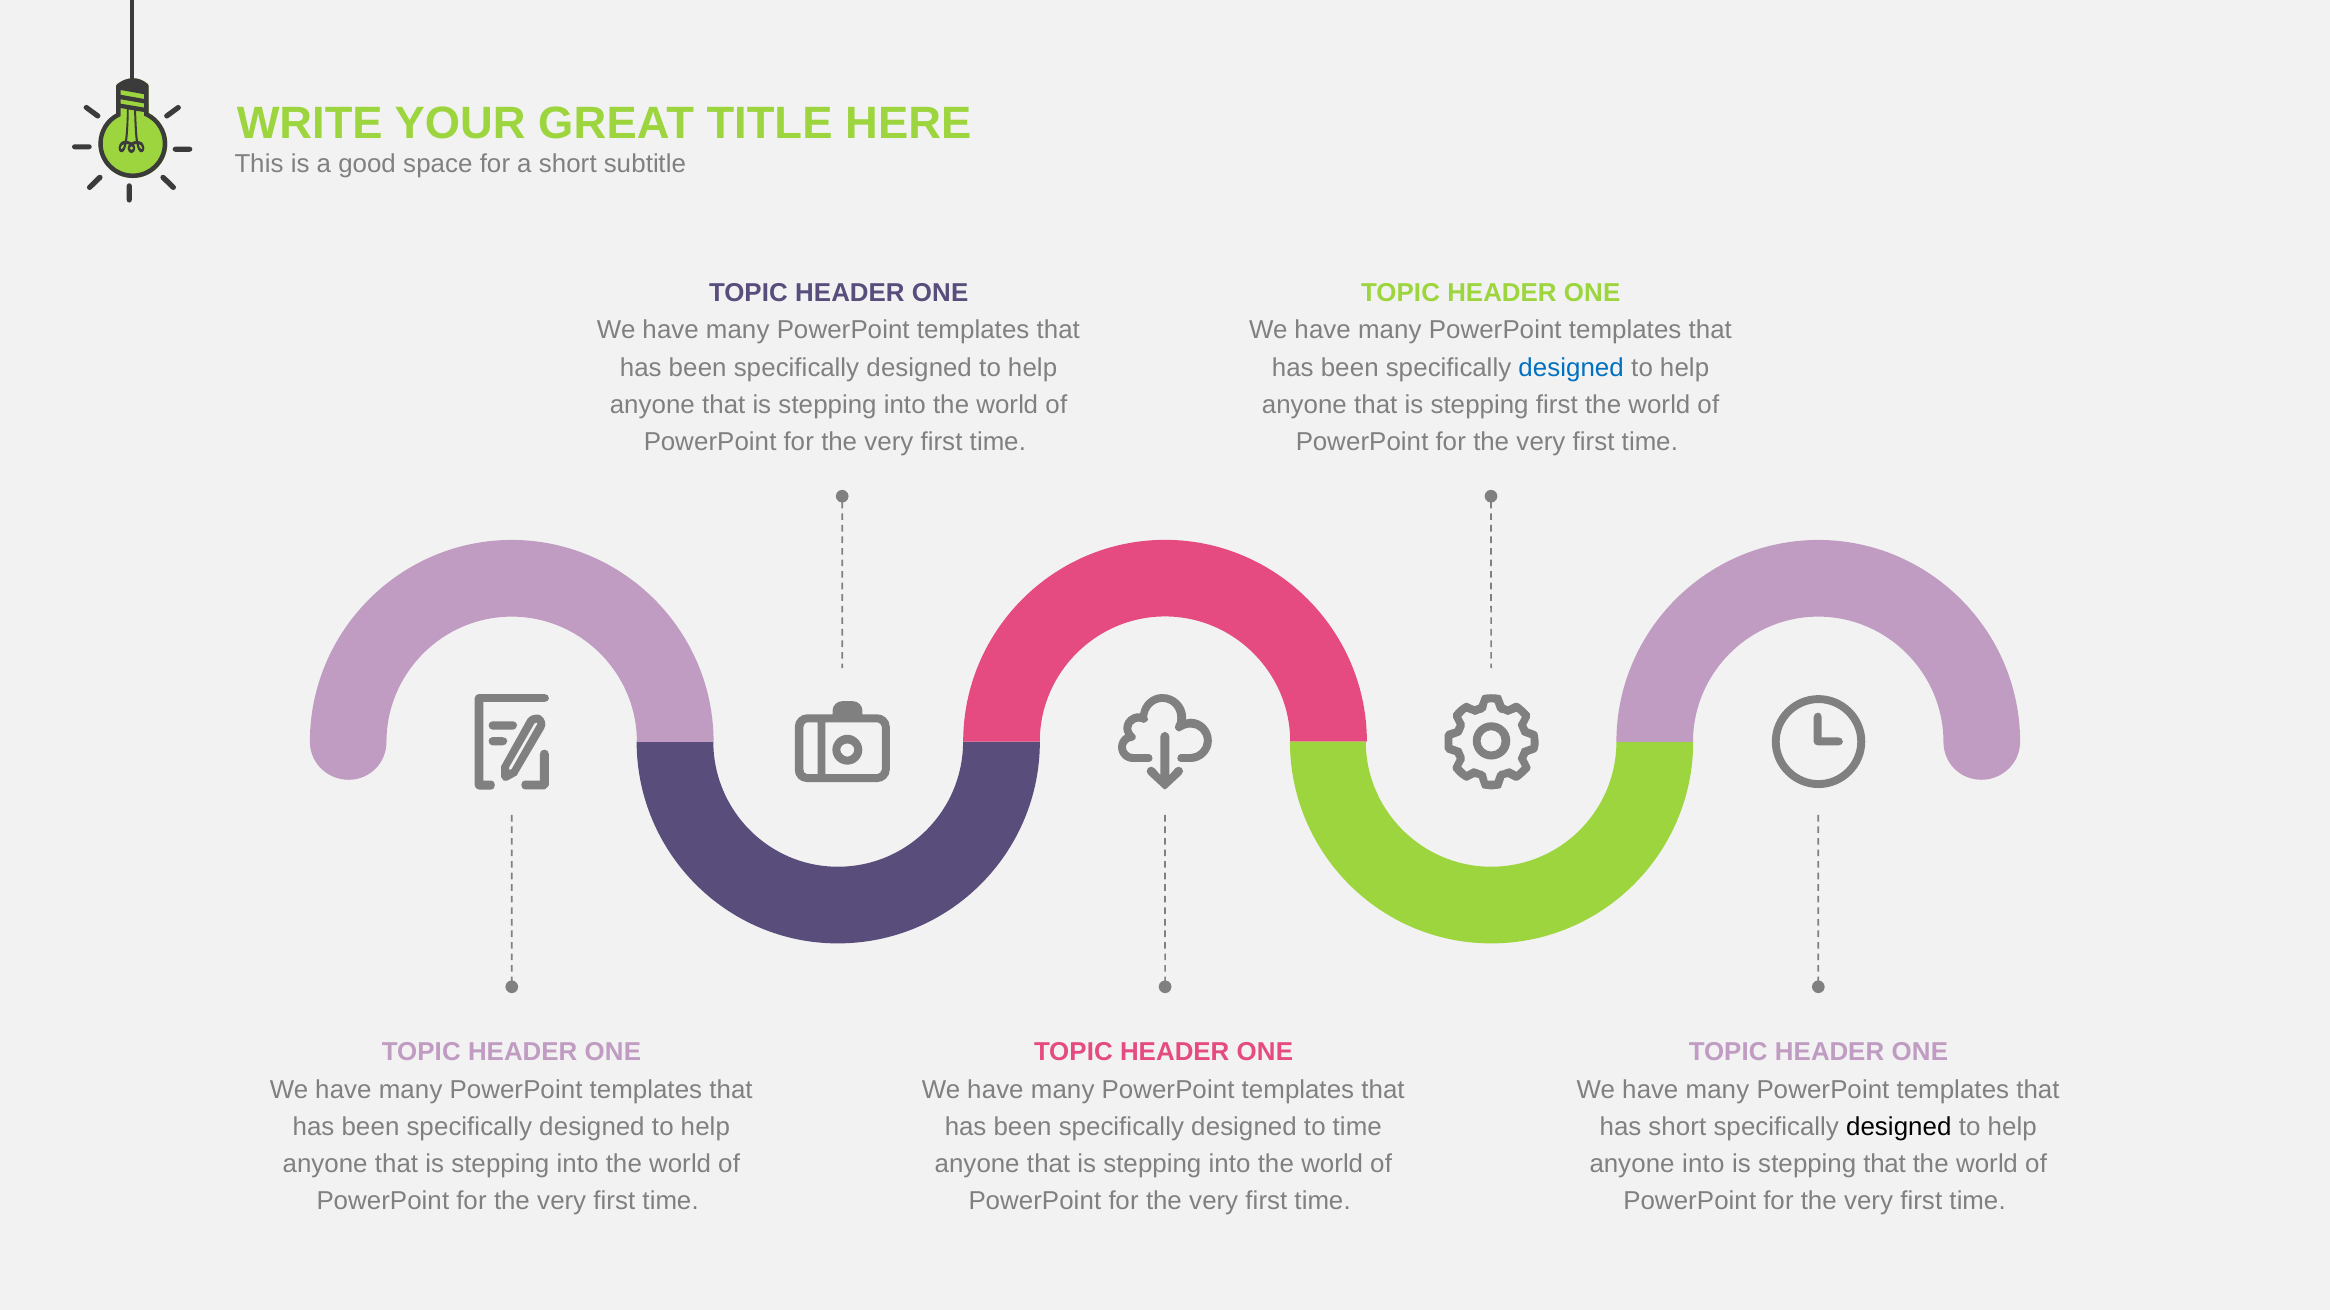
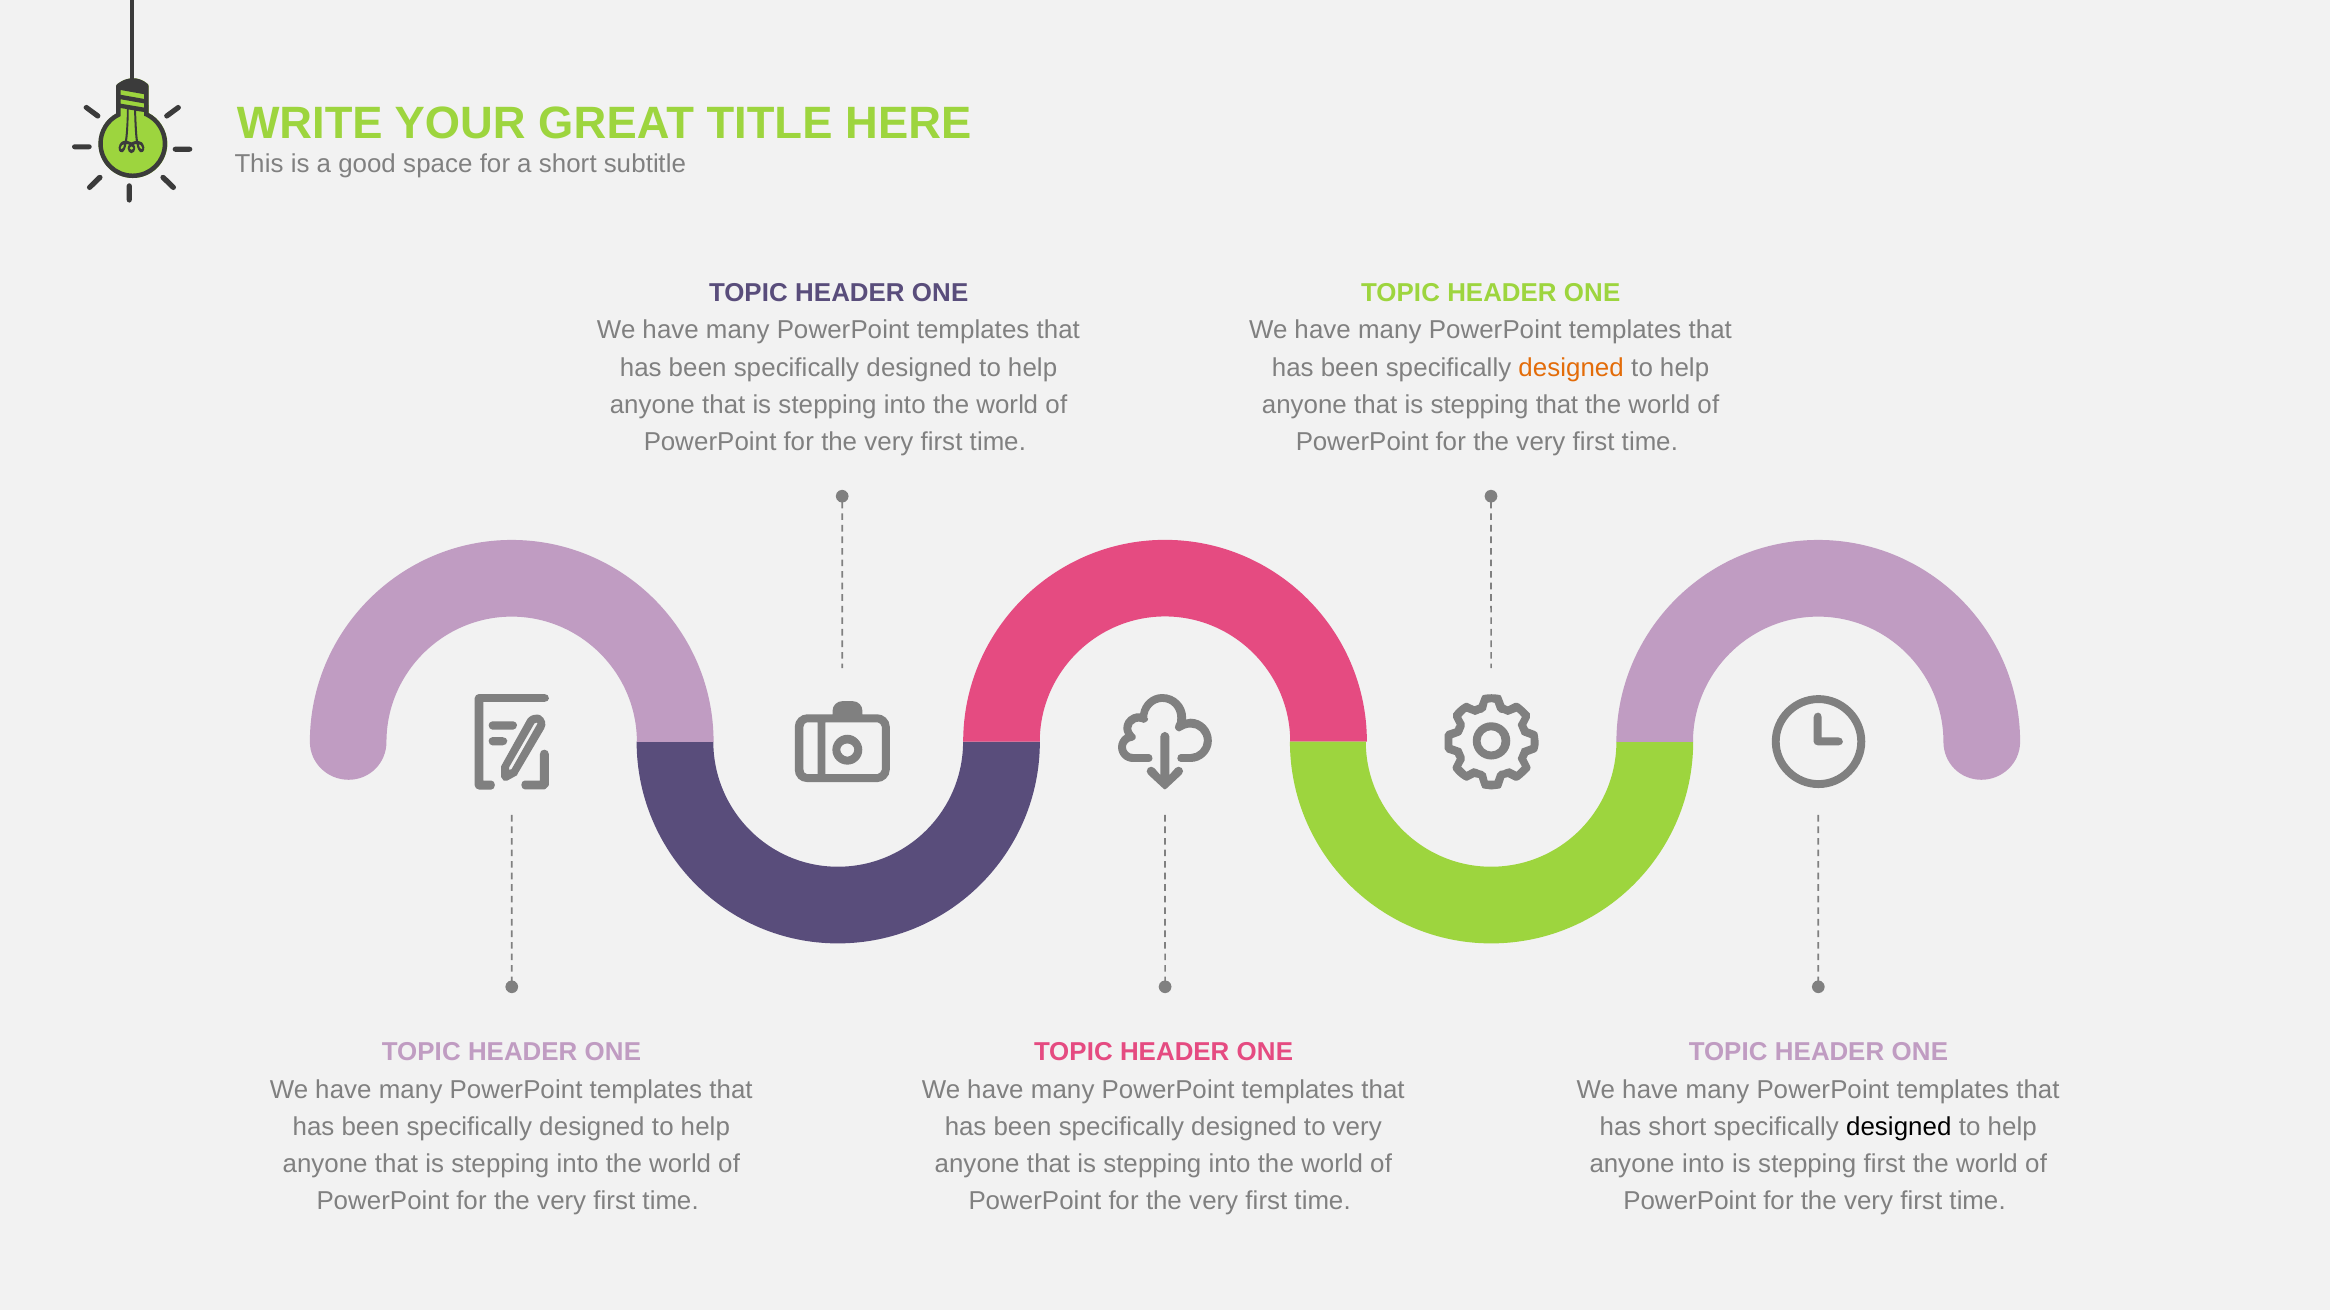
designed at (1571, 368) colour: blue -> orange
stepping first: first -> that
to time: time -> very
stepping that: that -> first
